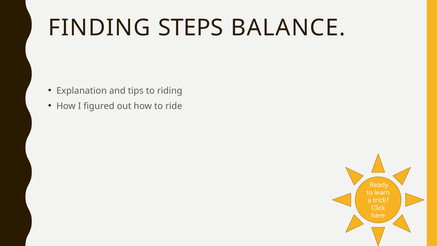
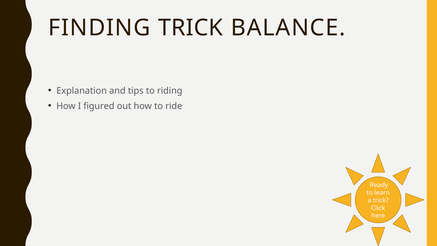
FINDING STEPS: STEPS -> TRICK
